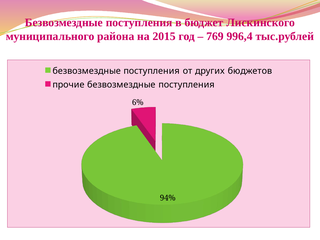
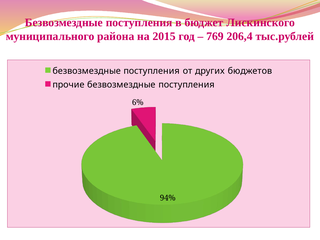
996,4: 996,4 -> 206,4
